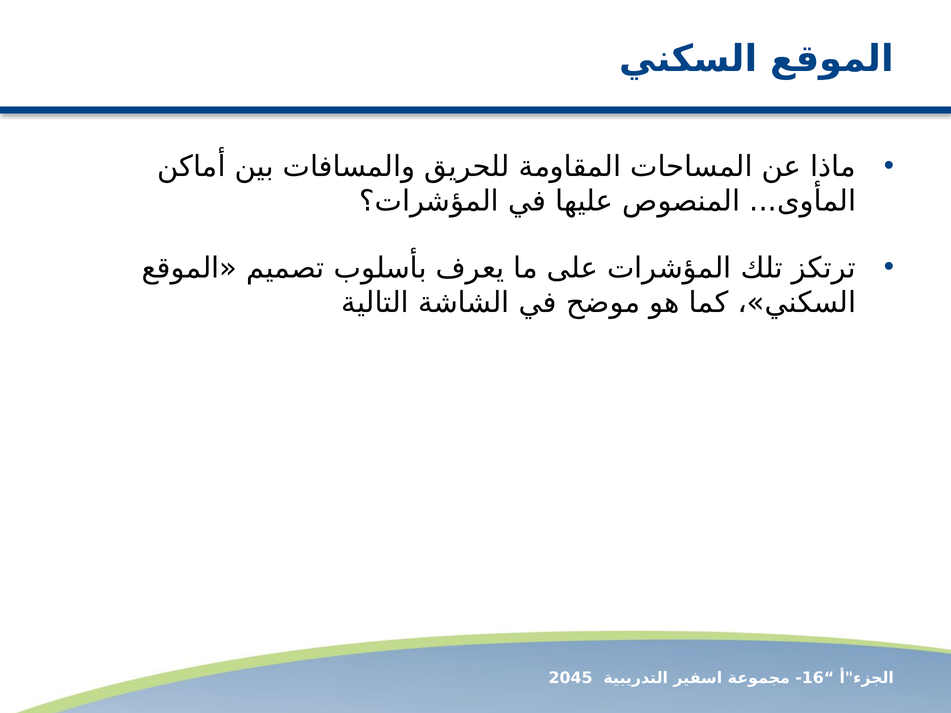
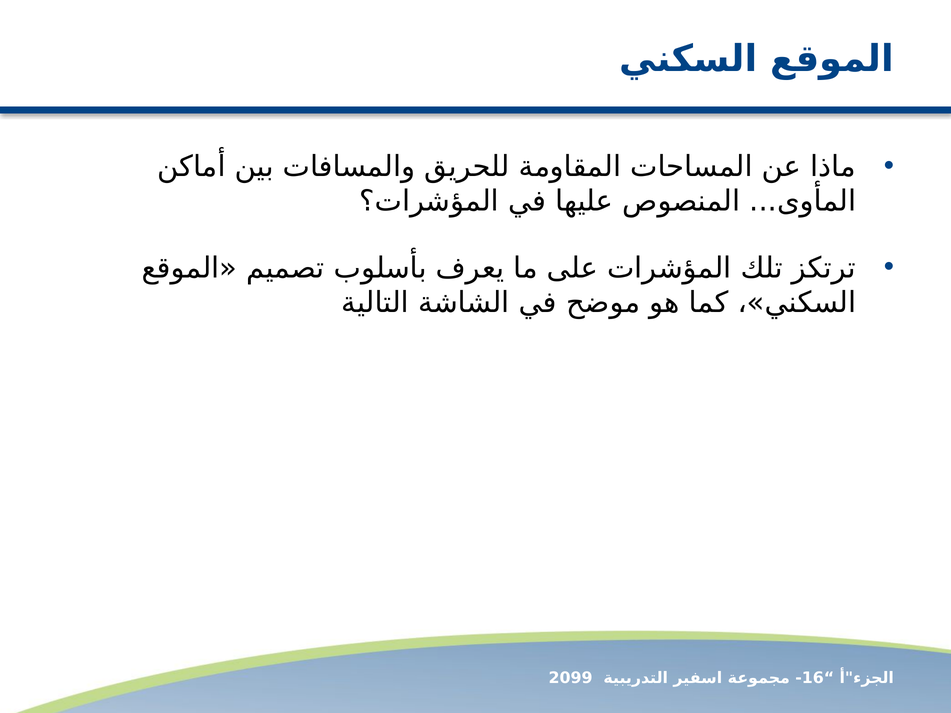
2045: 2045 -> 2099
